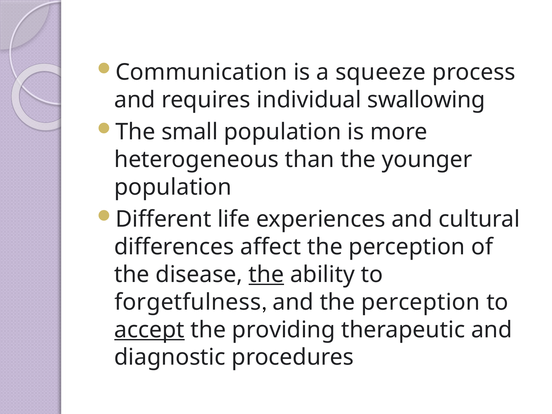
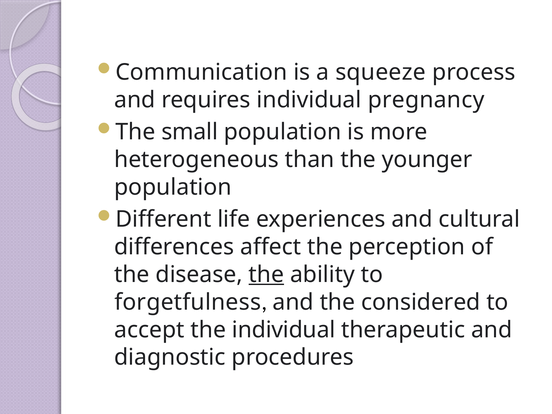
swallowing: swallowing -> pregnancy
and the perception: perception -> considered
accept underline: present -> none
the providing: providing -> individual
